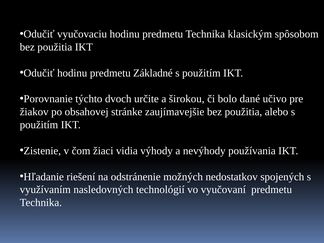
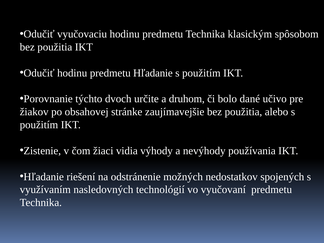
predmetu Základné: Základné -> Hľadanie
širokou: širokou -> druhom
